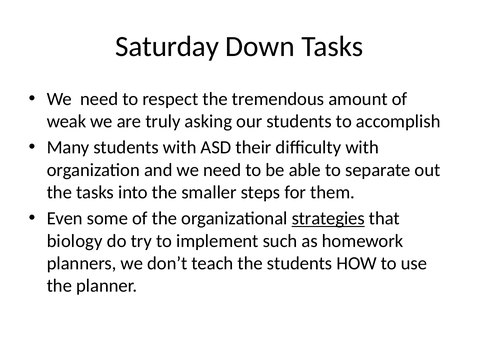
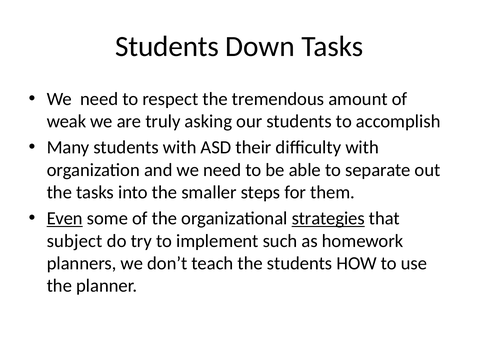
Saturday at (167, 46): Saturday -> Students
Even underline: none -> present
biology: biology -> subject
